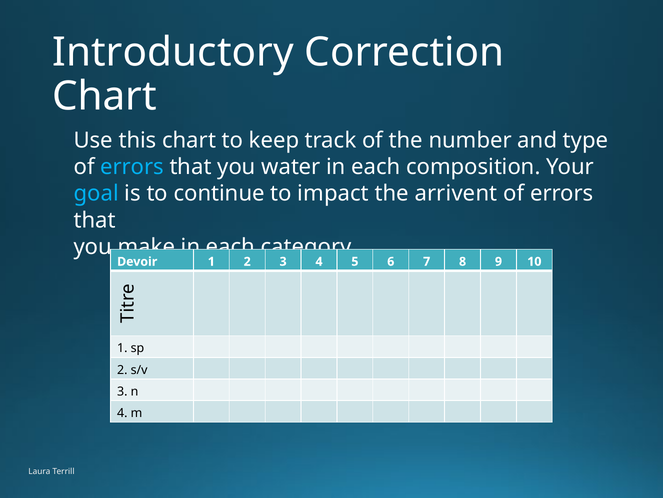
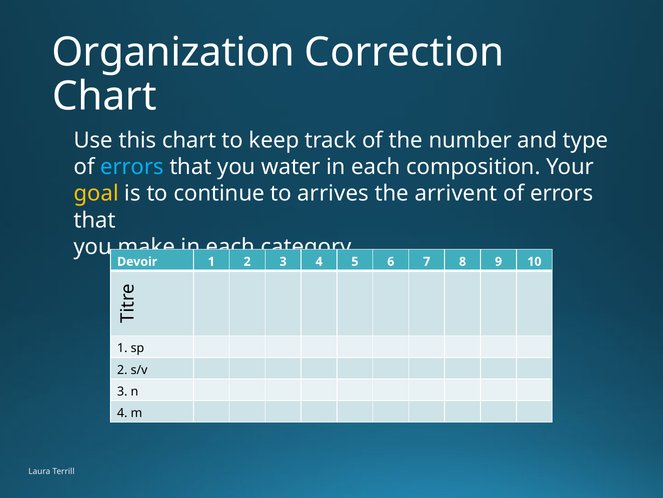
Introductory: Introductory -> Organization
goal colour: light blue -> yellow
impact: impact -> arrives
